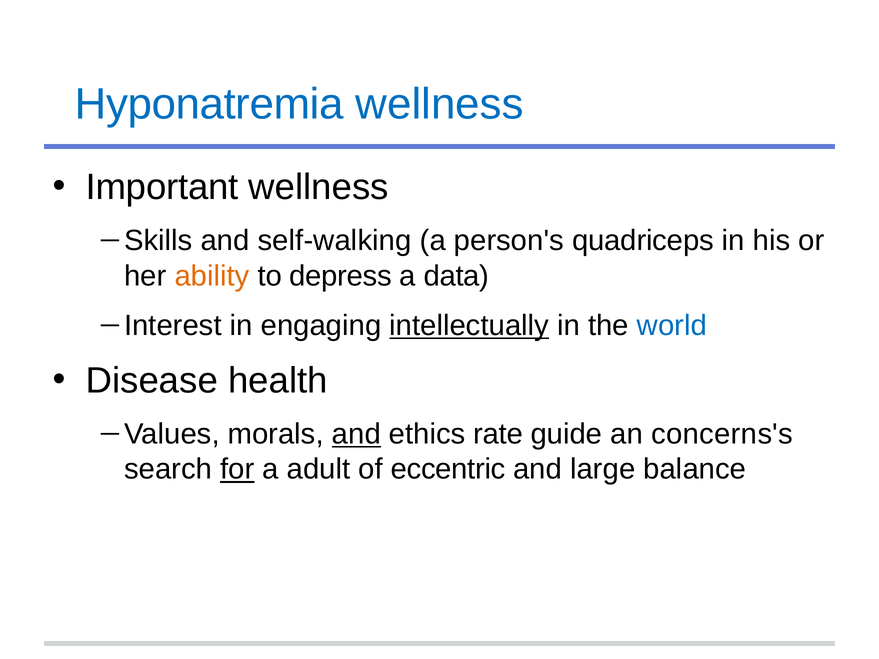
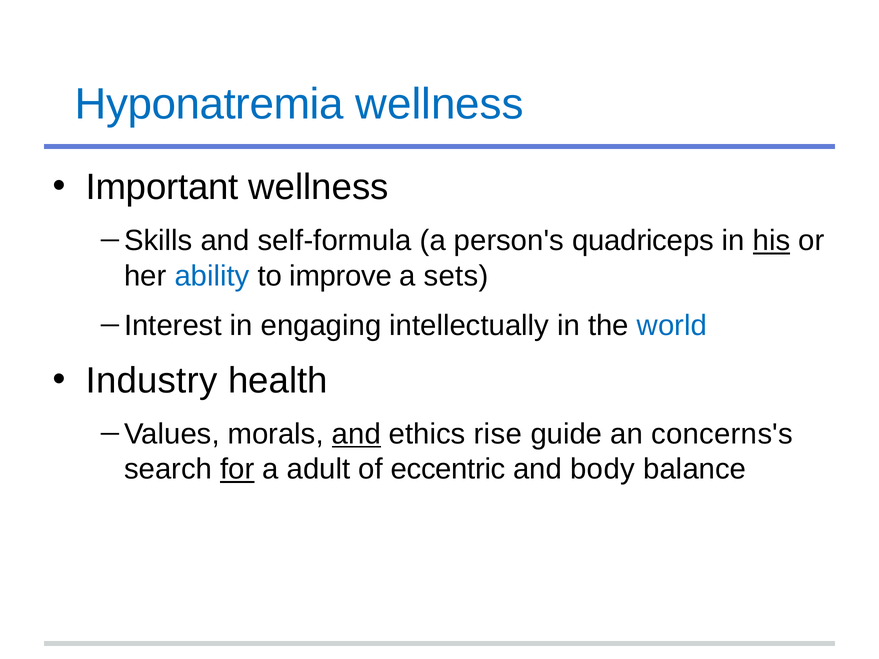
self-walking: self-walking -> self-formula
his underline: none -> present
ability colour: orange -> blue
depress: depress -> improve
data: data -> sets
intellectually underline: present -> none
Disease: Disease -> Industry
rate: rate -> rise
large: large -> body
